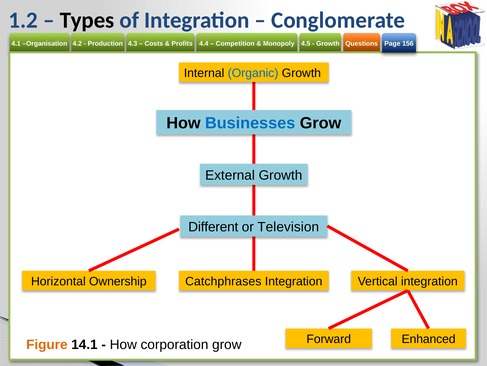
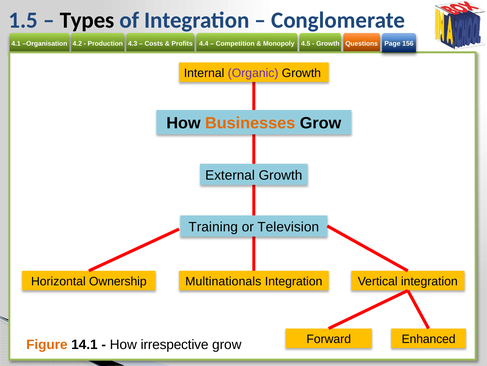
1.2: 1.2 -> 1.5
Organic colour: blue -> purple
Businesses colour: blue -> orange
Different: Different -> Training
Catchphrases: Catchphrases -> Multinationals
corporation: corporation -> irrespective
